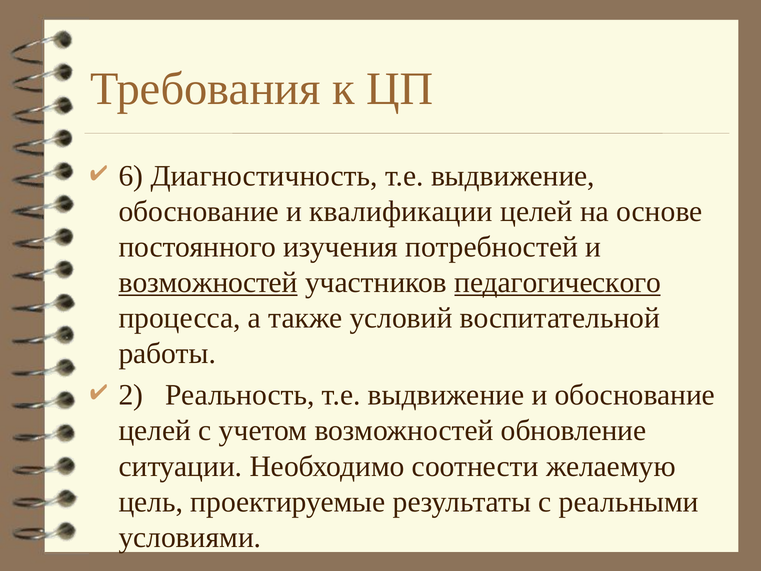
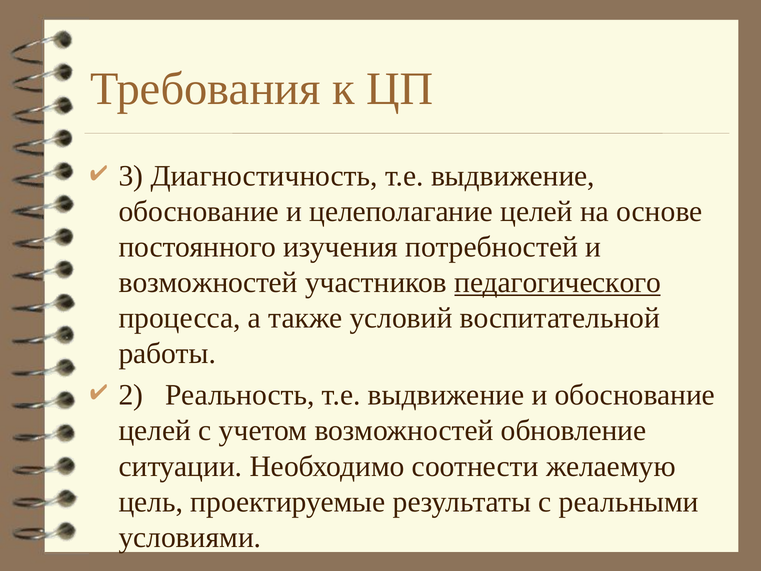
6: 6 -> 3
квалификации: квалификации -> целеполагание
возможностей at (208, 282) underline: present -> none
